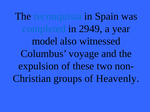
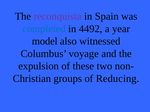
reconquista colour: blue -> purple
2949: 2949 -> 4492
Heavenly: Heavenly -> Reducing
